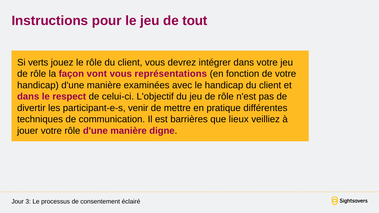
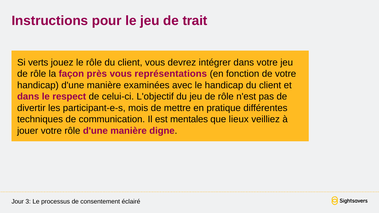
tout: tout -> trait
vont: vont -> près
venir: venir -> mois
barrières: barrières -> mentales
